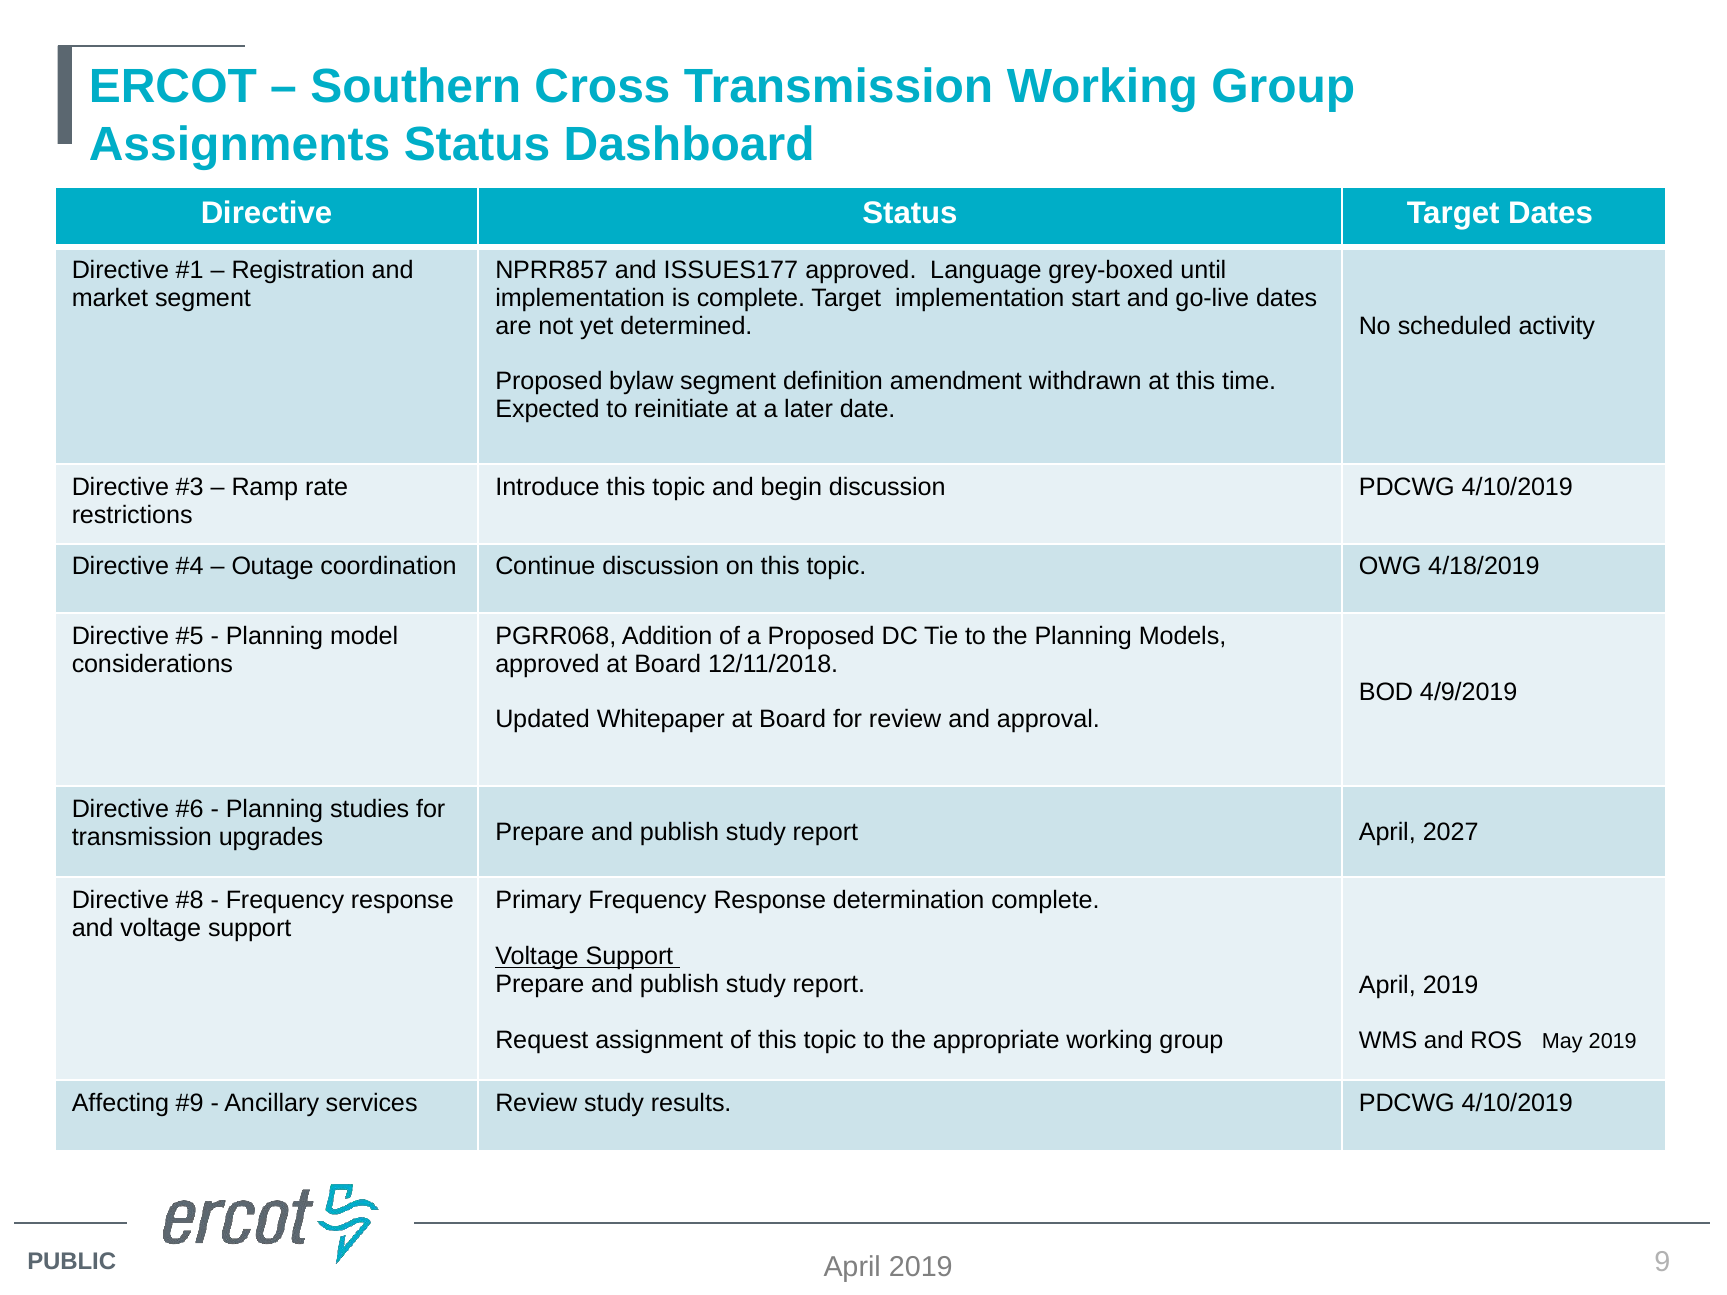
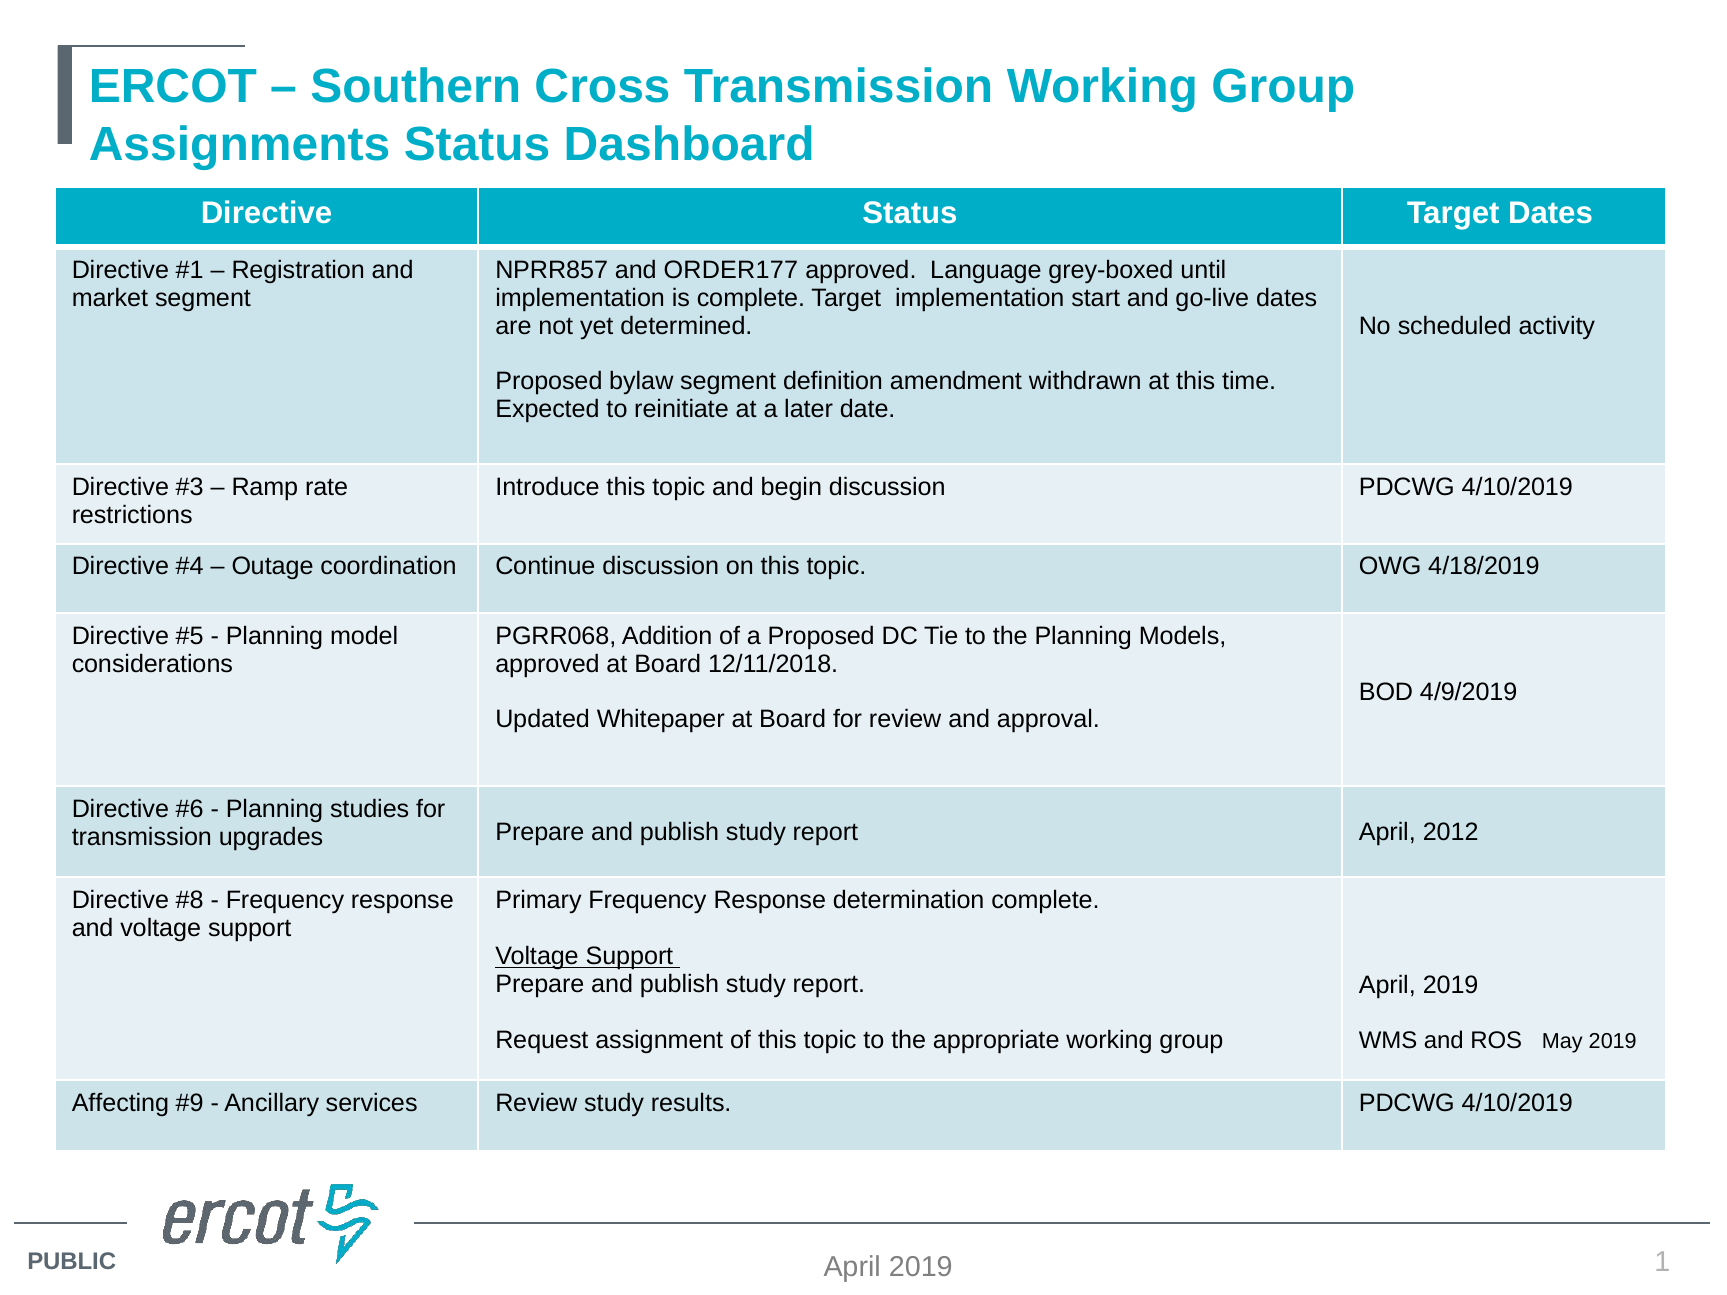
ISSUES177: ISSUES177 -> ORDER177
2027: 2027 -> 2012
9: 9 -> 1
